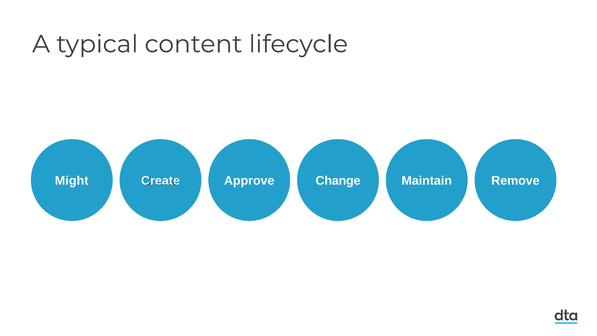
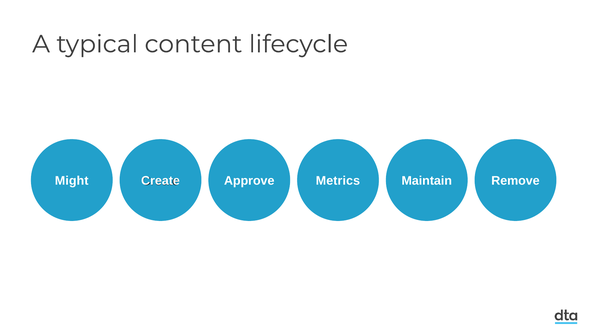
Change: Change -> Metrics
